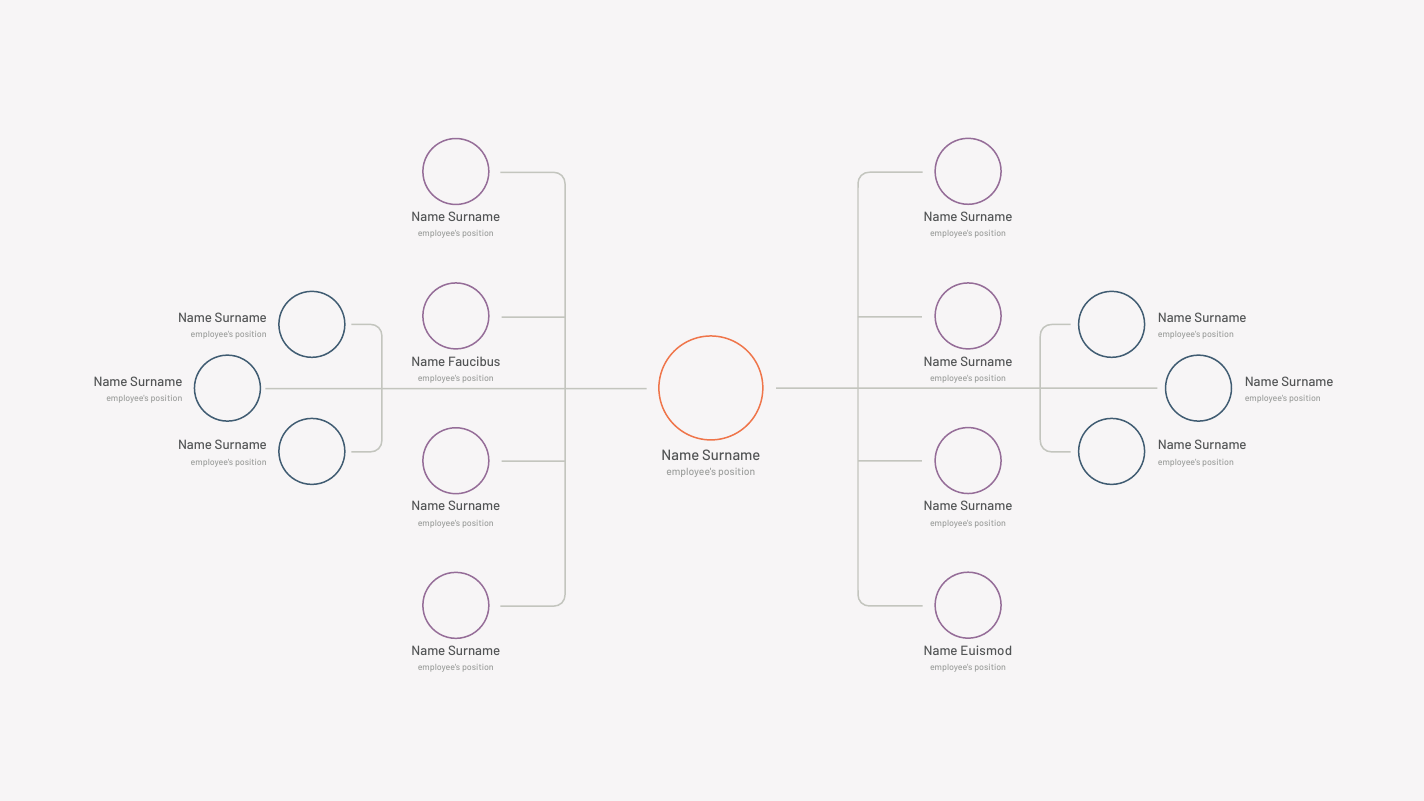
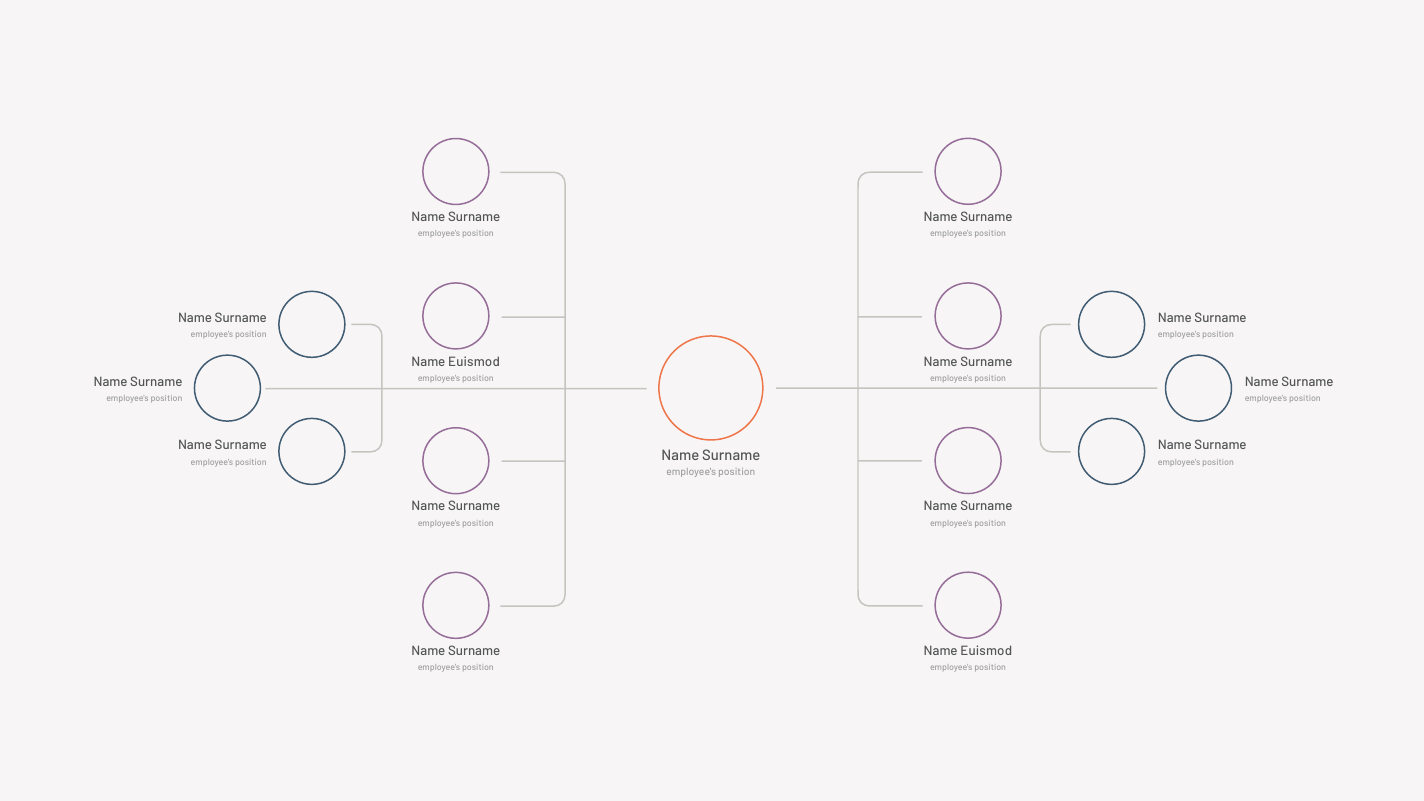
Faucibus at (474, 362): Faucibus -> Euismod
